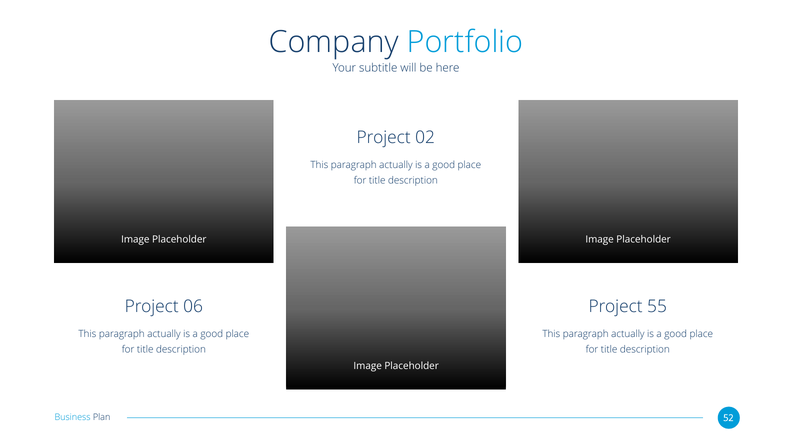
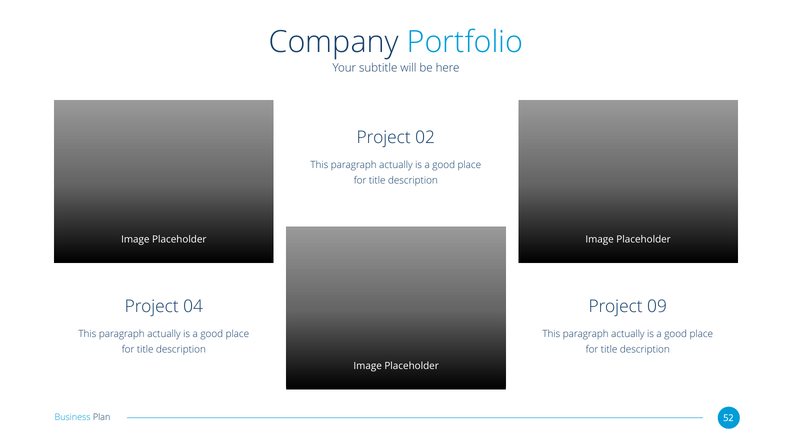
06: 06 -> 04
55: 55 -> 09
